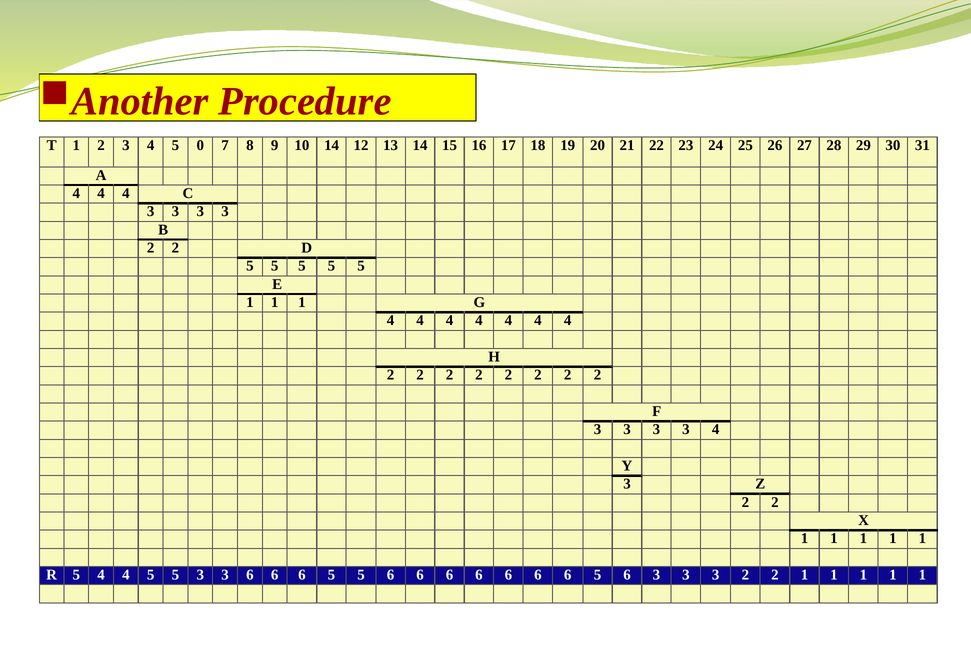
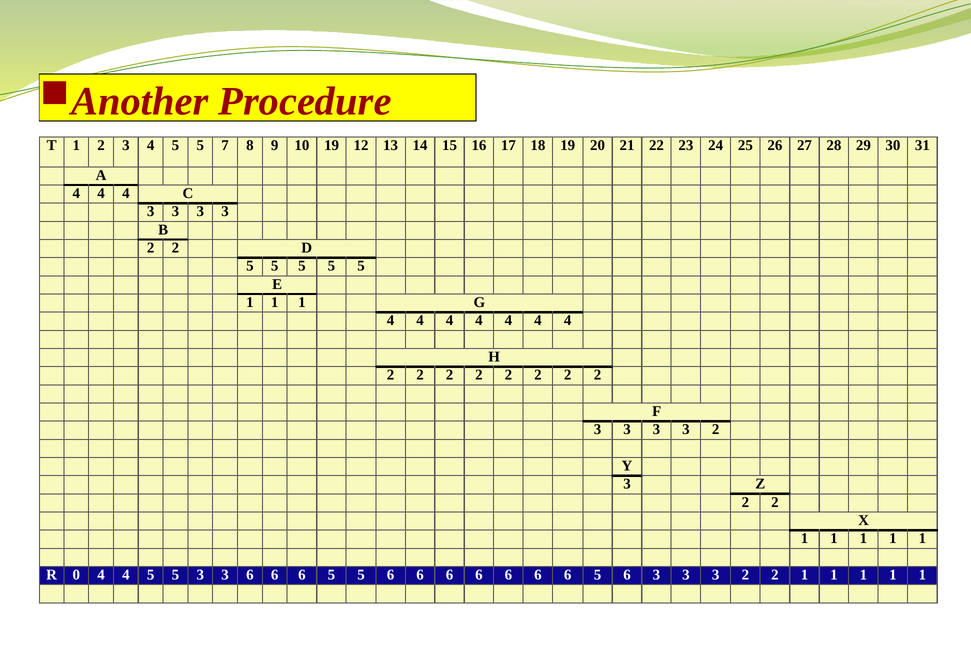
3 4 5 0: 0 -> 5
10 14: 14 -> 19
4 at (716, 430): 4 -> 2
R 5: 5 -> 0
